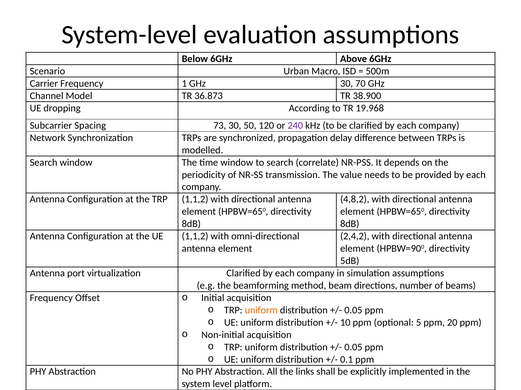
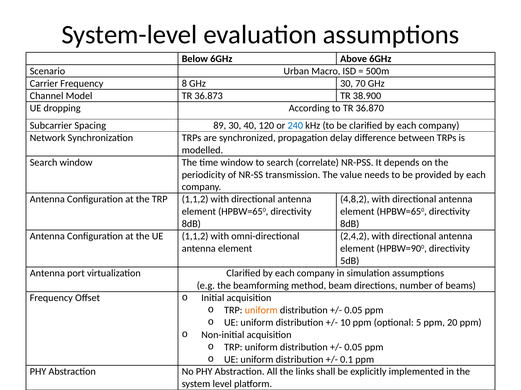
1: 1 -> 8
19.968: 19.968 -> 36.870
73: 73 -> 89
50: 50 -> 40
240 colour: purple -> blue
